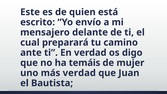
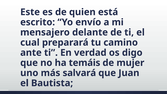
más verdad: verdad -> salvará
